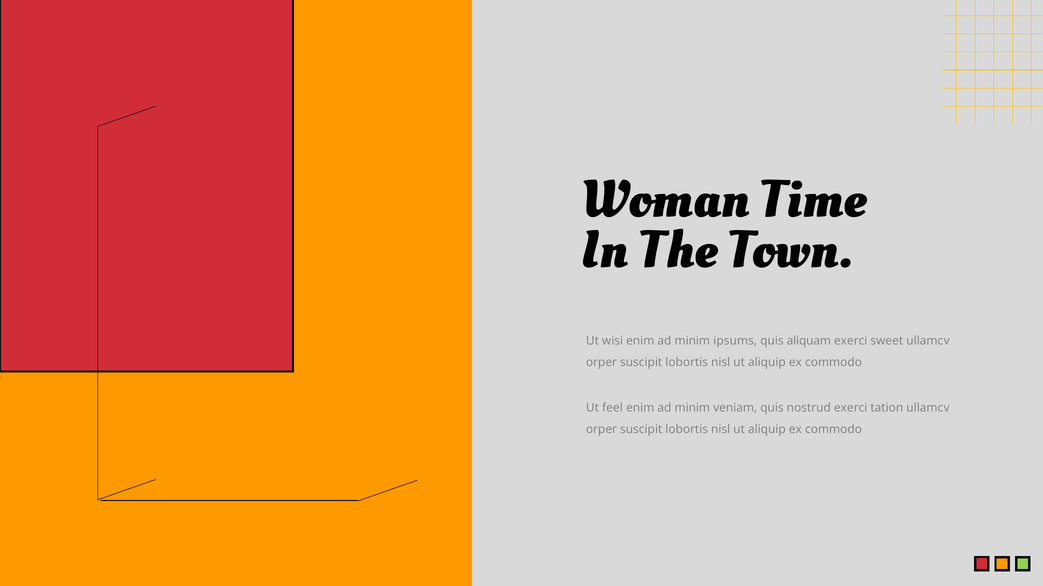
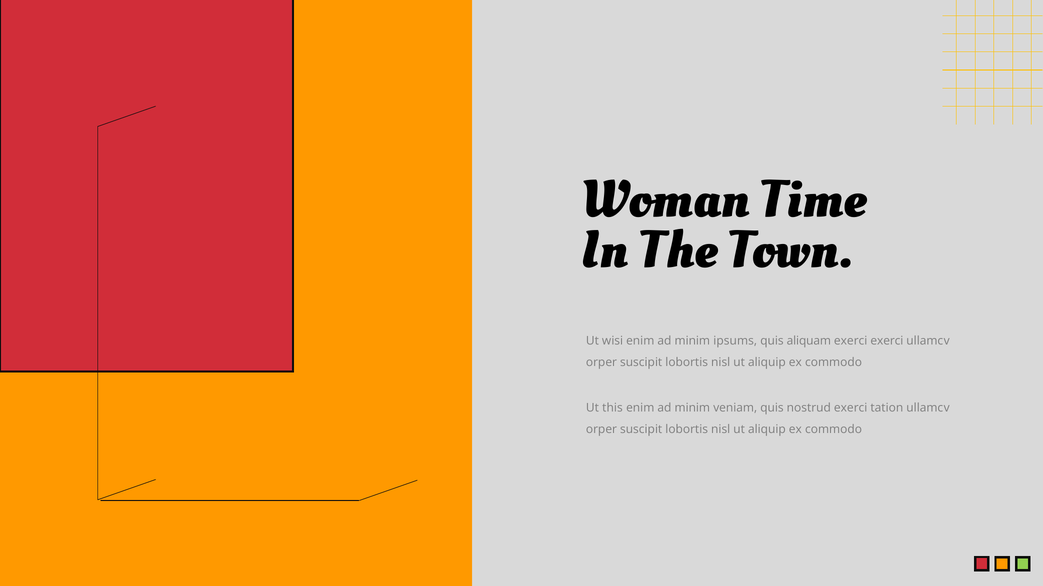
exerci sweet: sweet -> exerci
feel: feel -> this
